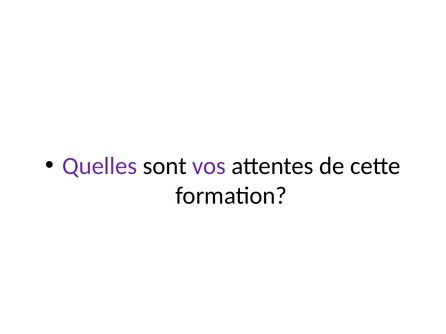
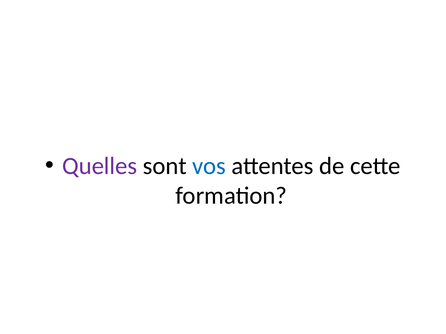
vos colour: purple -> blue
